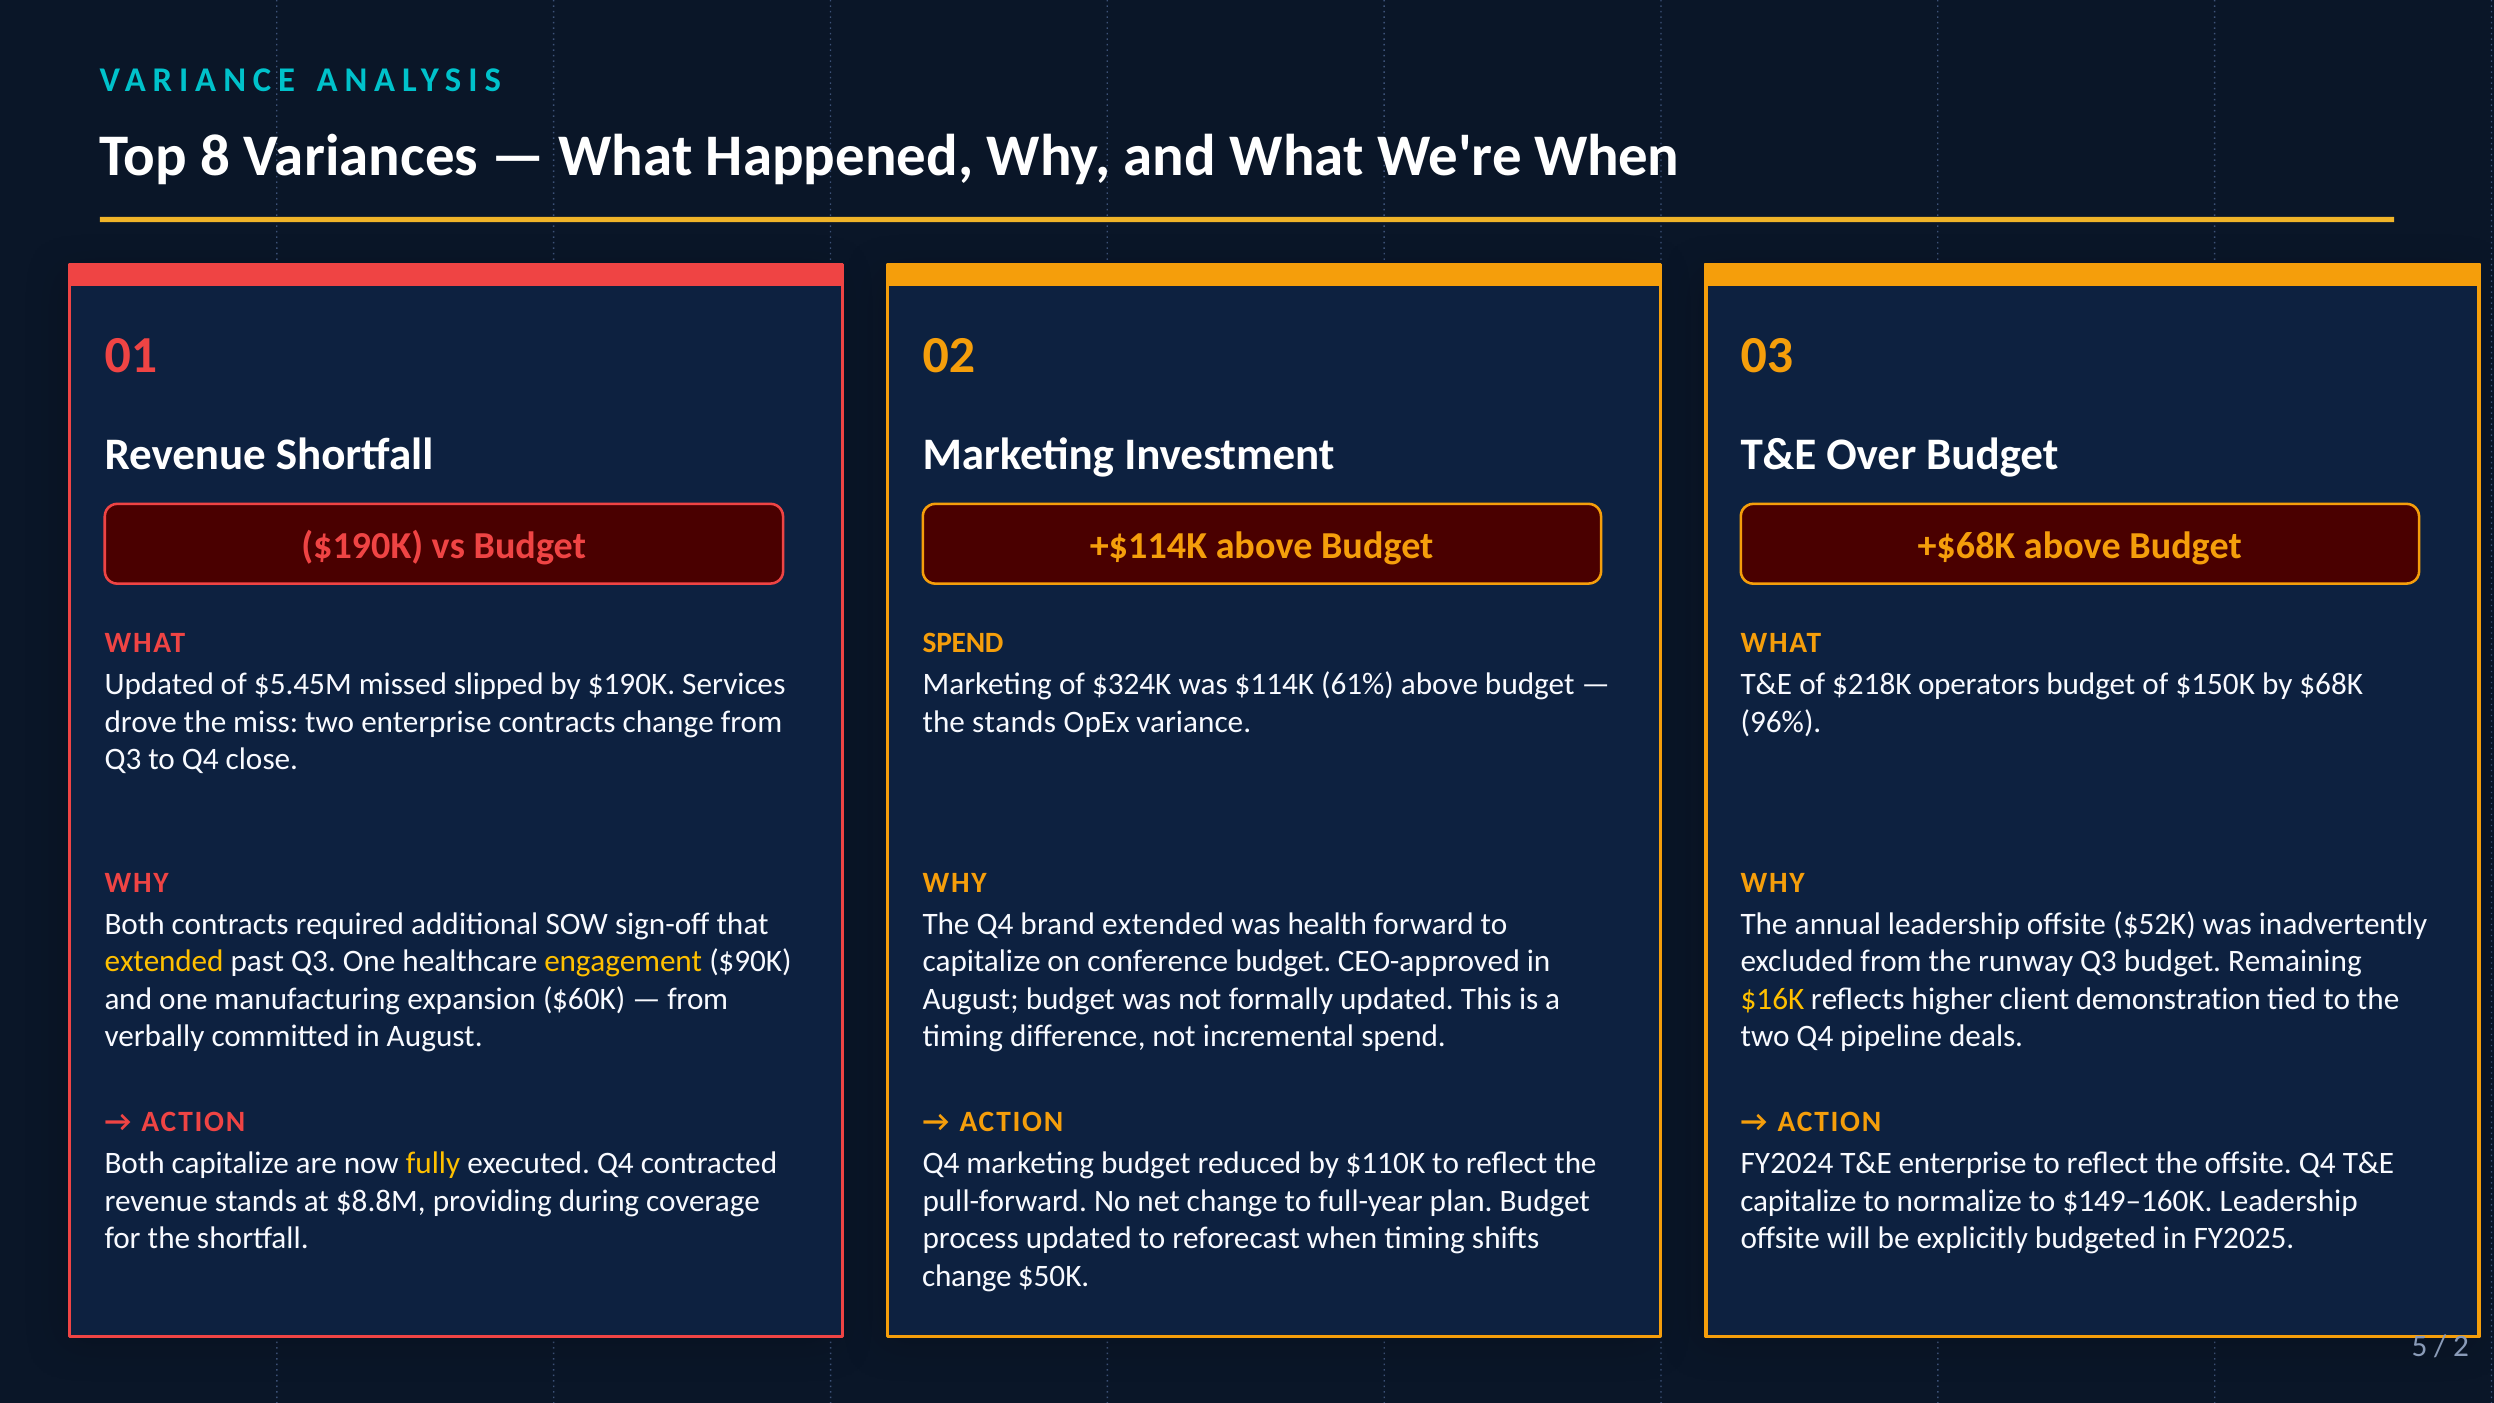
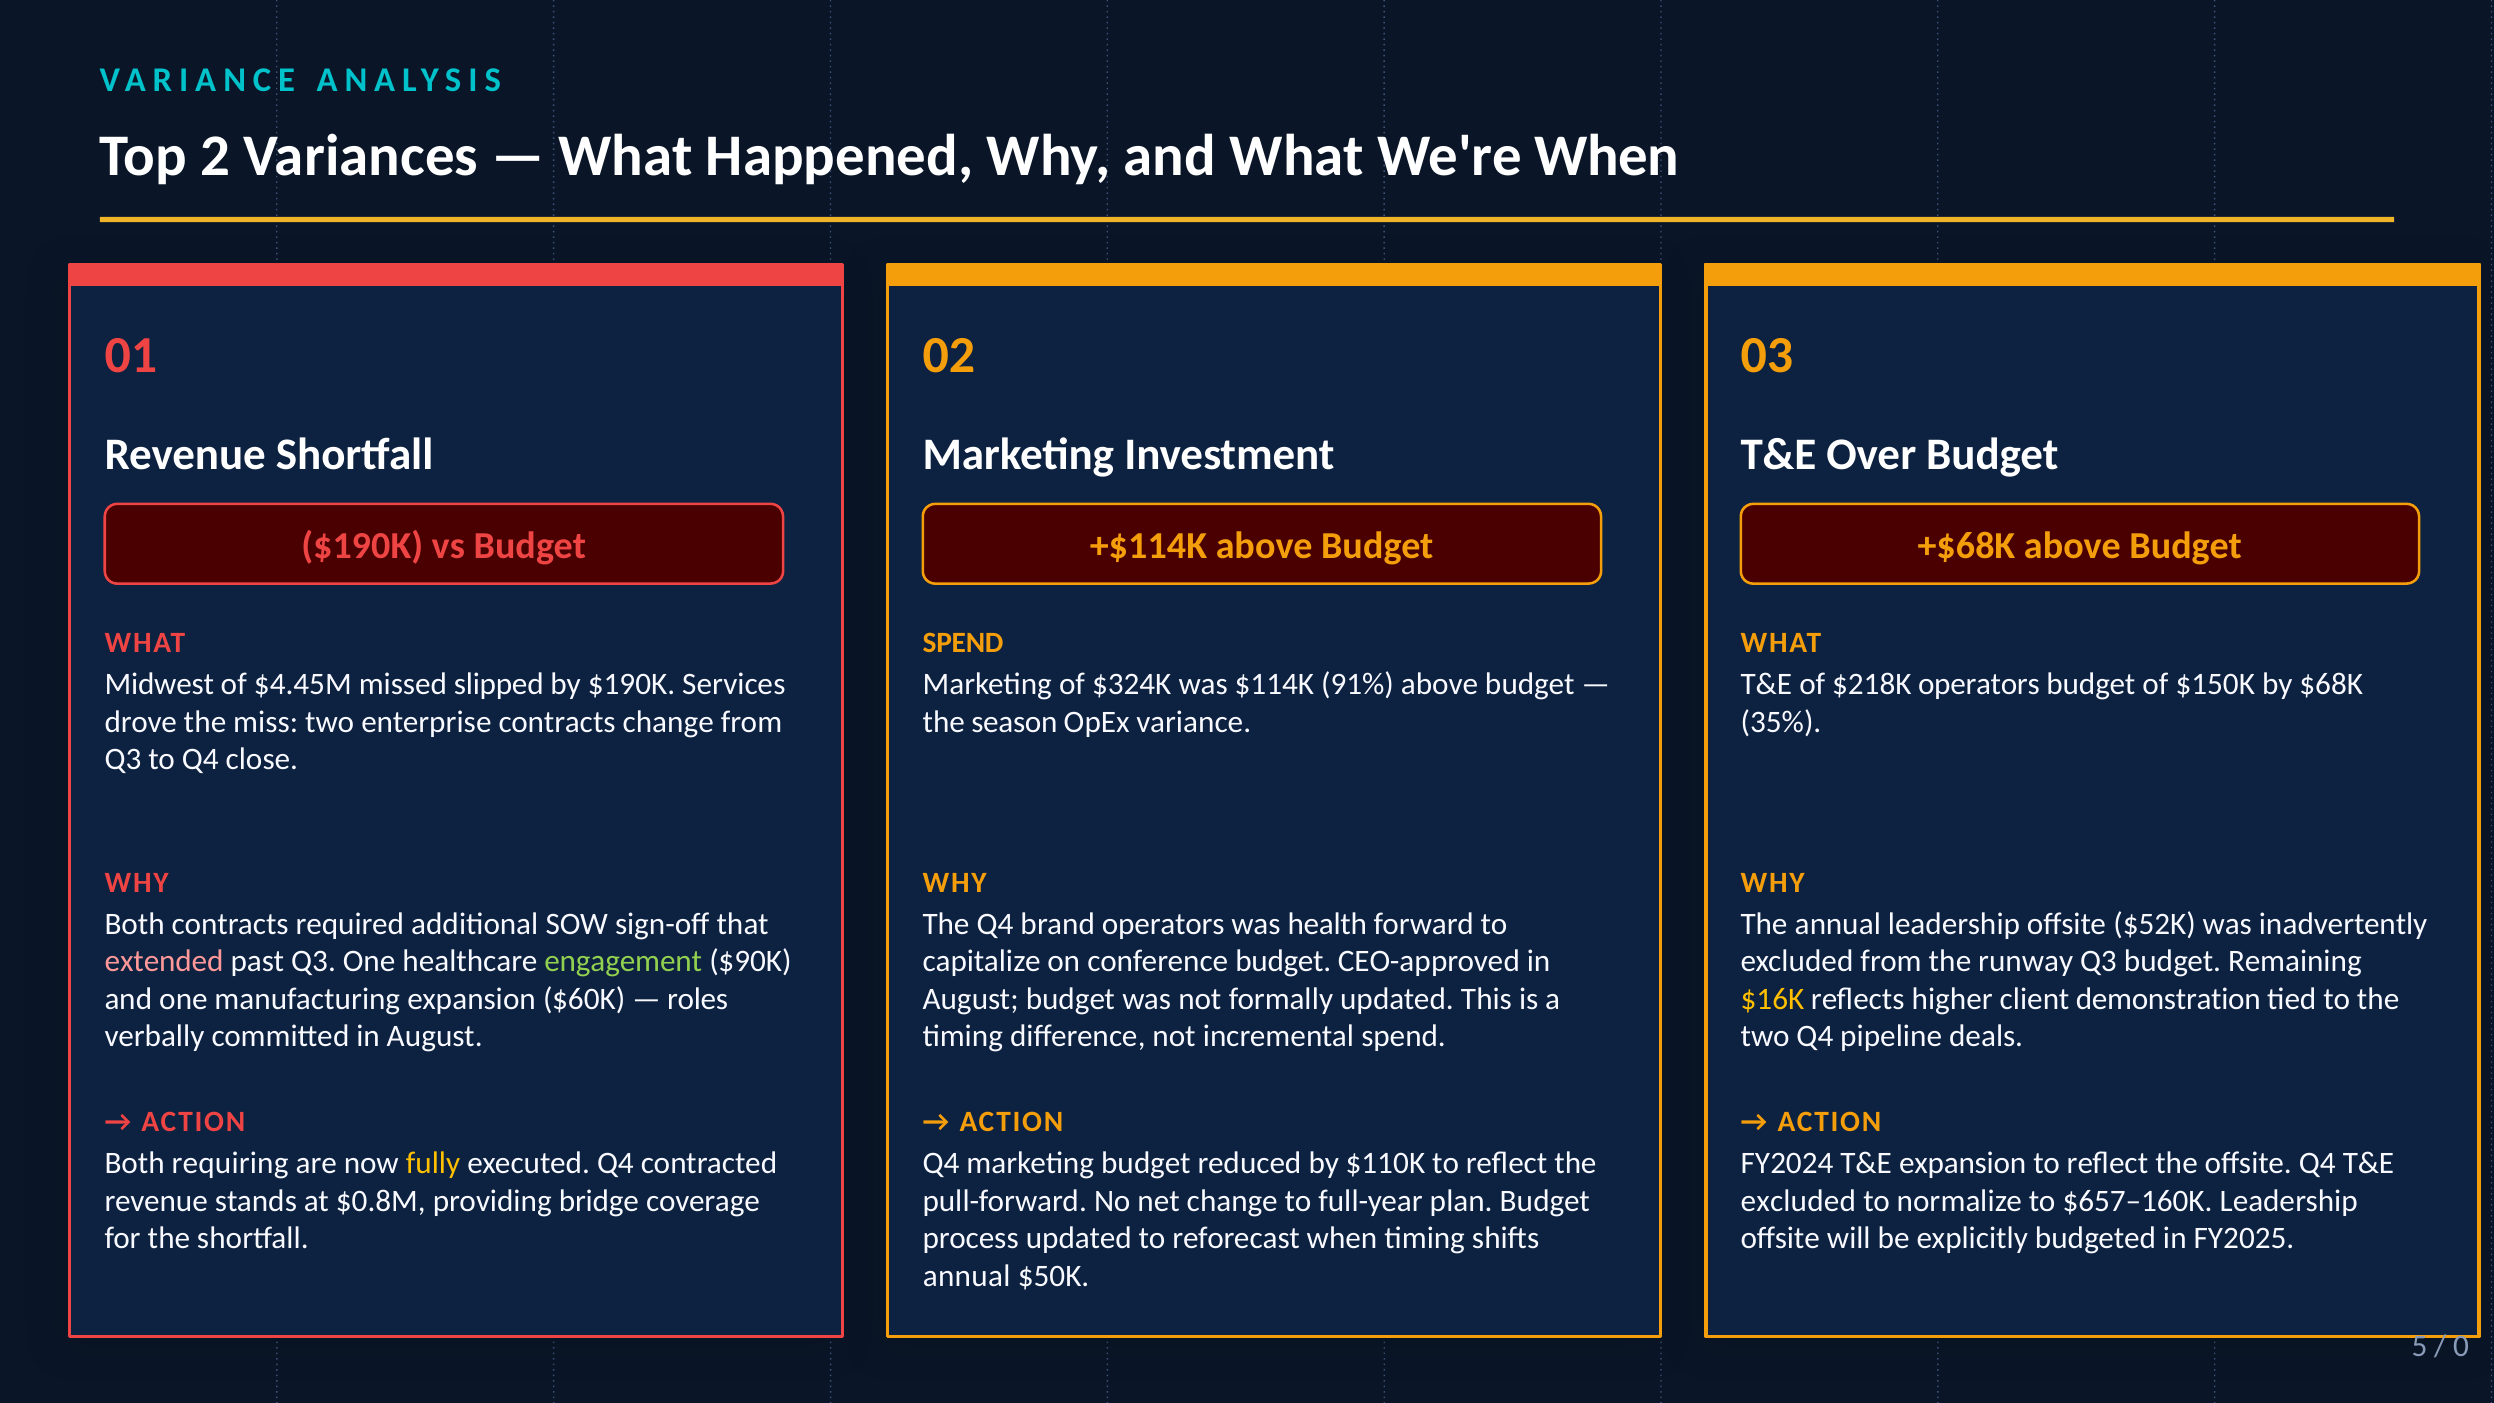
8: 8 -> 2
Updated at (159, 684): Updated -> Midwest
$5.45M: $5.45M -> $4.45M
61%: 61% -> 91%
the stands: stands -> season
96%: 96% -> 35%
brand extended: extended -> operators
extended at (164, 961) colour: yellow -> pink
engagement colour: yellow -> light green
from at (698, 999): from -> roles
Both capitalize: capitalize -> requiring
T&E enterprise: enterprise -> expansion
$8.8M: $8.8M -> $0.8M
during: during -> bridge
capitalize at (1799, 1201): capitalize -> excluded
$149–160K: $149–160K -> $657–160K
change at (967, 1276): change -> annual
2: 2 -> 0
